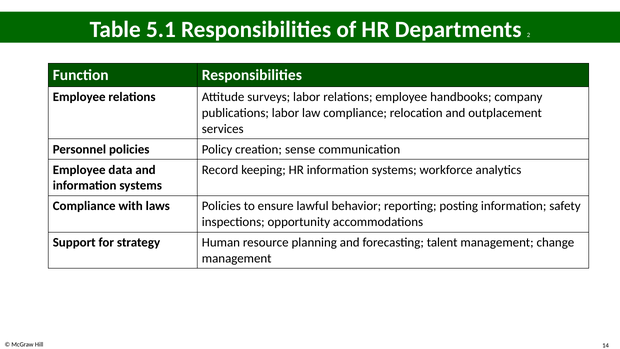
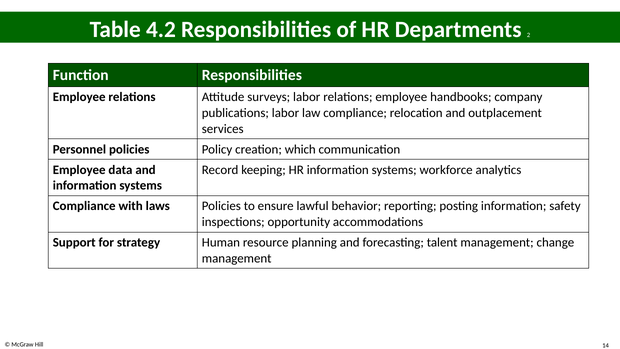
5.1: 5.1 -> 4.2
sense: sense -> which
